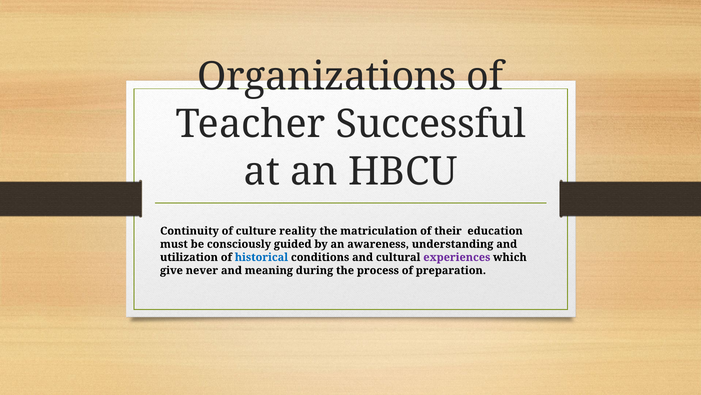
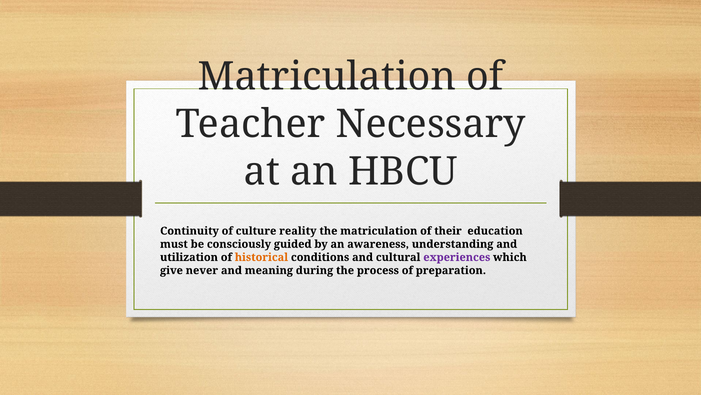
Organizations at (327, 77): Organizations -> Matriculation
Successful: Successful -> Necessary
historical colour: blue -> orange
